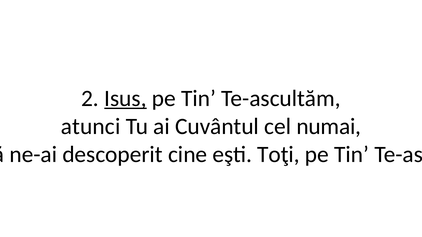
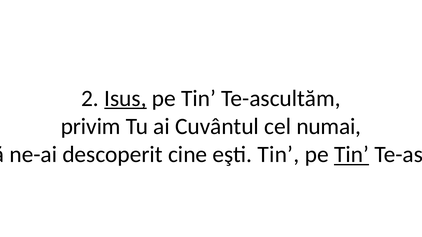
atunci: atunci -> privim
eşti Toţi: Toţi -> Tinʼ
Tinʼ at (352, 155) underline: none -> present
